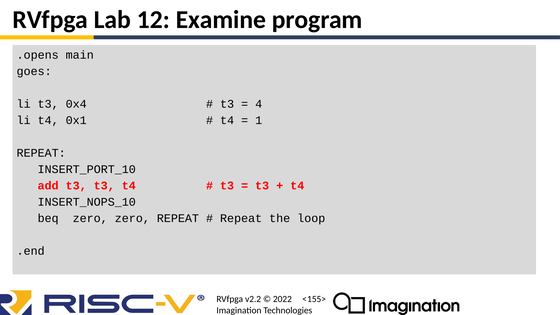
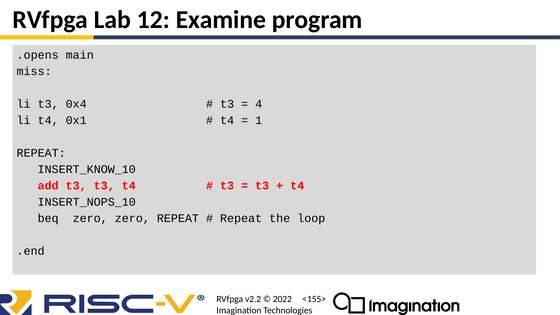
goes: goes -> miss
INSERT_PORT_10: INSERT_PORT_10 -> INSERT_KNOW_10
